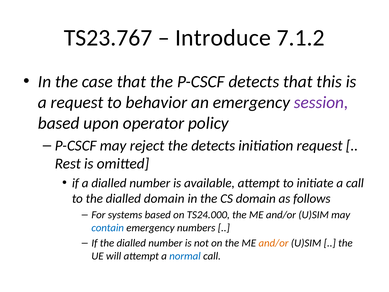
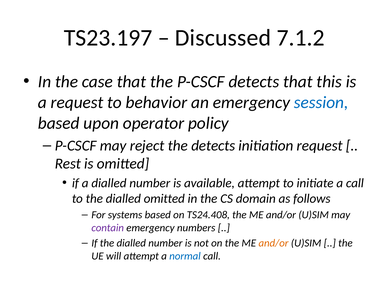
TS23.767: TS23.767 -> TS23.197
Introduce: Introduce -> Discussed
session colour: purple -> blue
dialled domain: domain -> omitted
TS24.000: TS24.000 -> TS24.408
contain colour: blue -> purple
